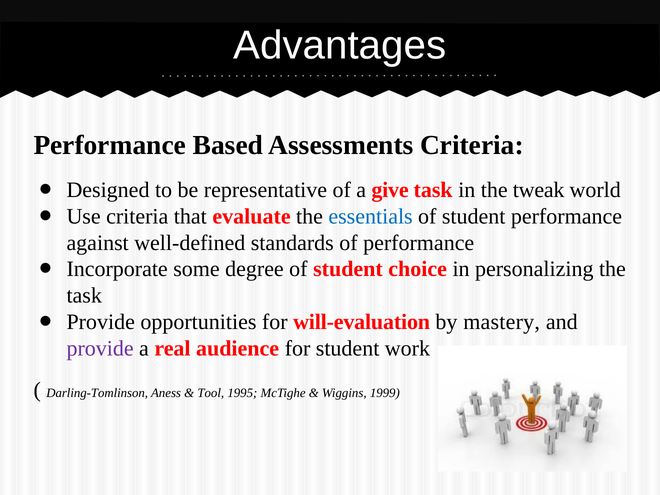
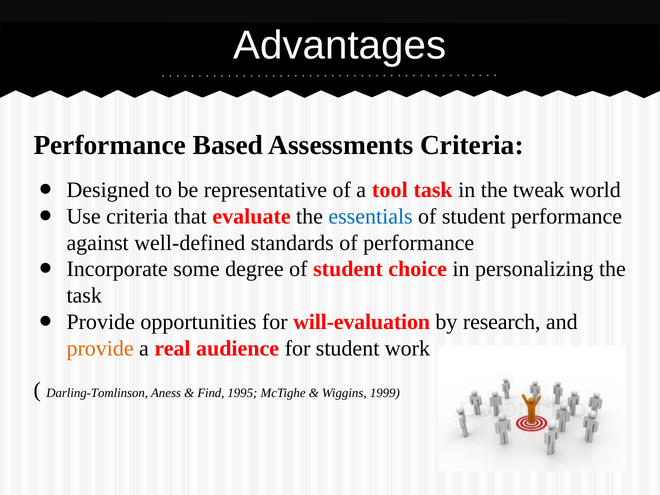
give: give -> tool
mastery: mastery -> research
provide at (100, 348) colour: purple -> orange
Tool: Tool -> Find
